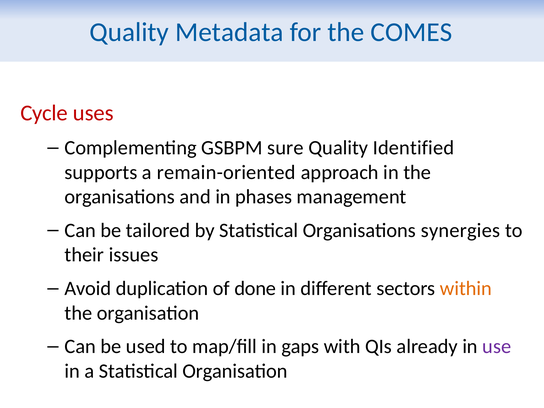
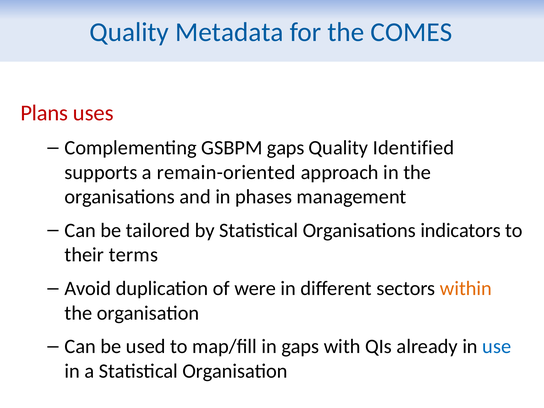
Cycle: Cycle -> Plans
GSBPM sure: sure -> gaps
synergies: synergies -> indicators
issues: issues -> terms
done: done -> were
use colour: purple -> blue
